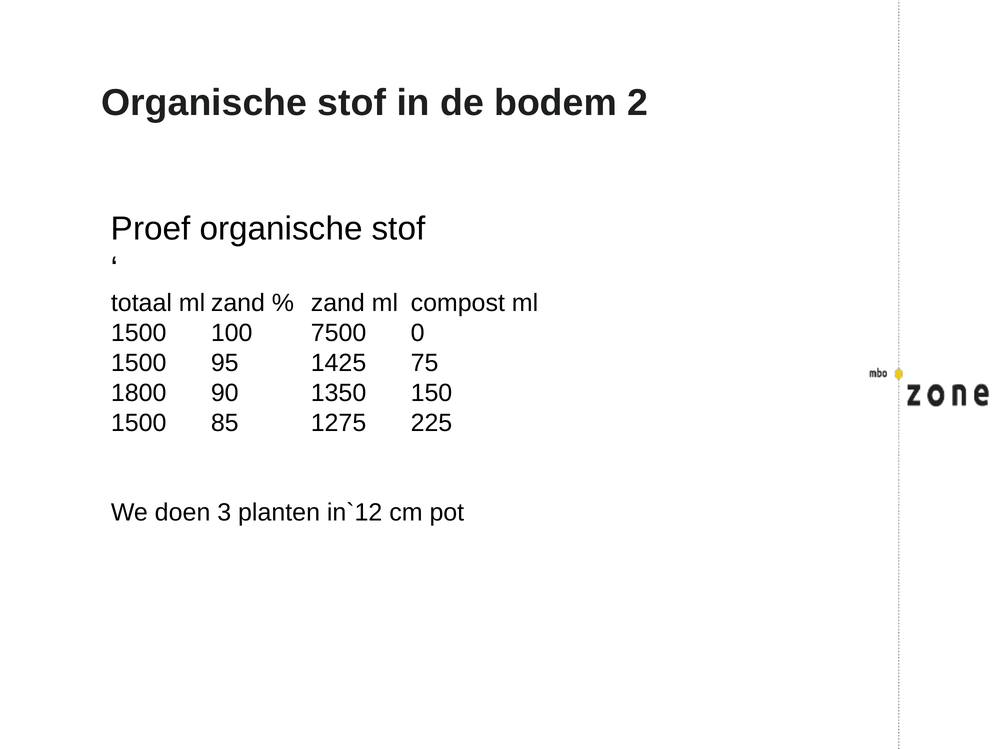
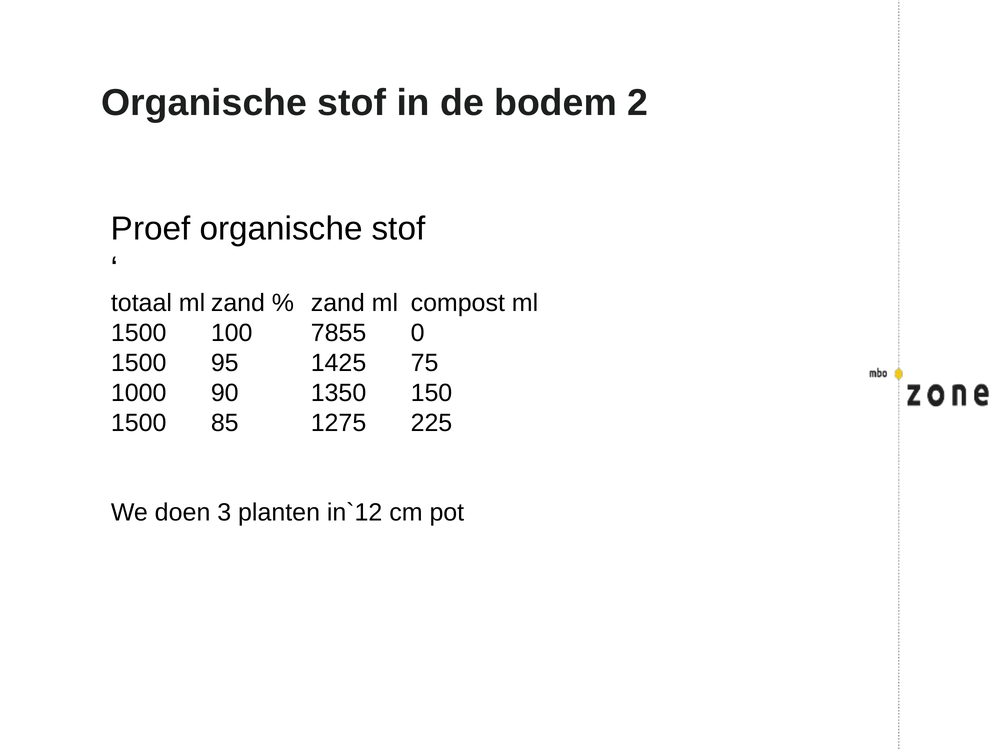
7500: 7500 -> 7855
1800: 1800 -> 1000
